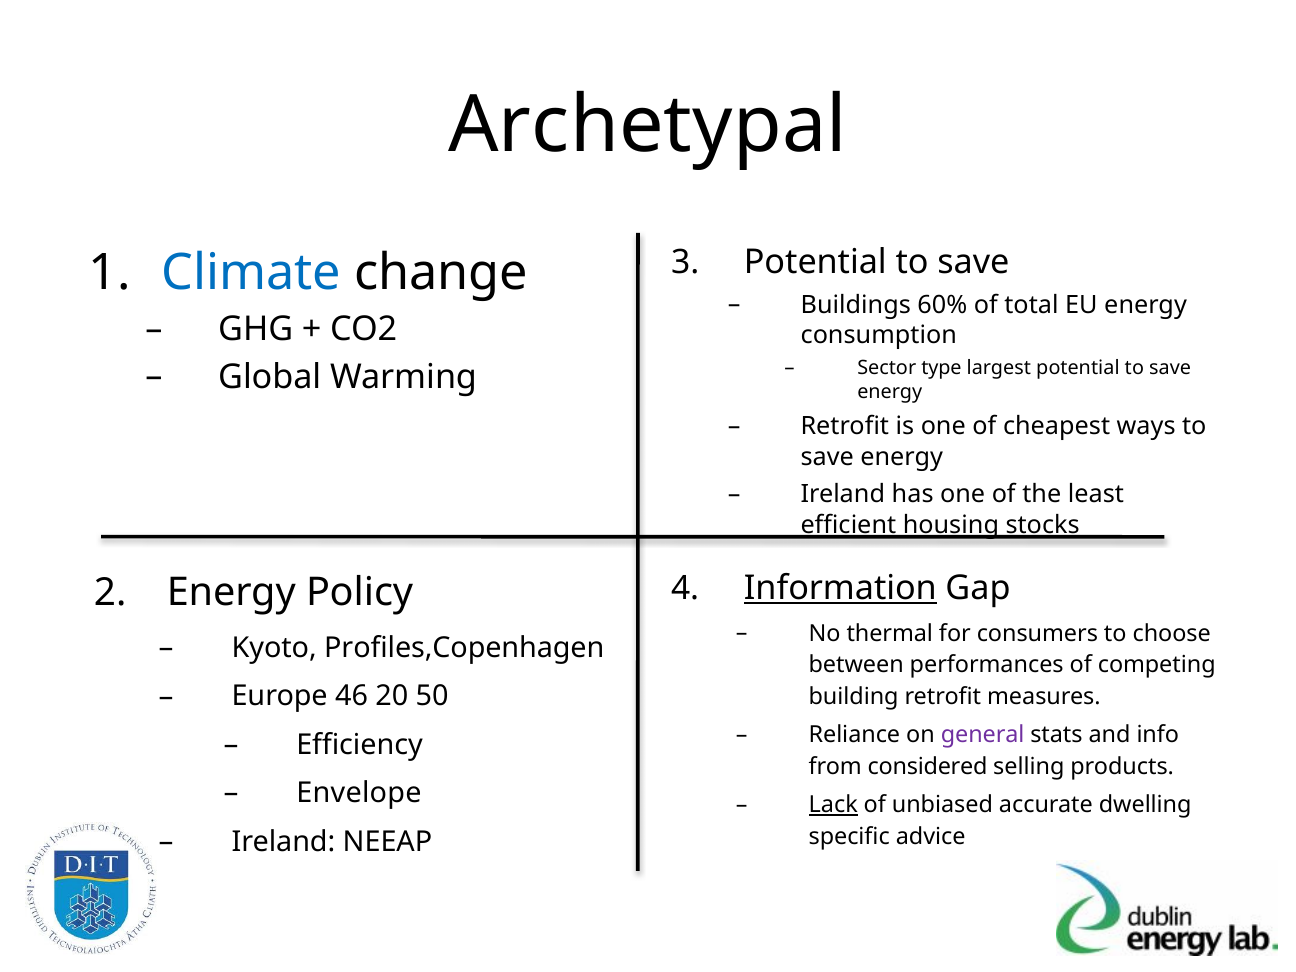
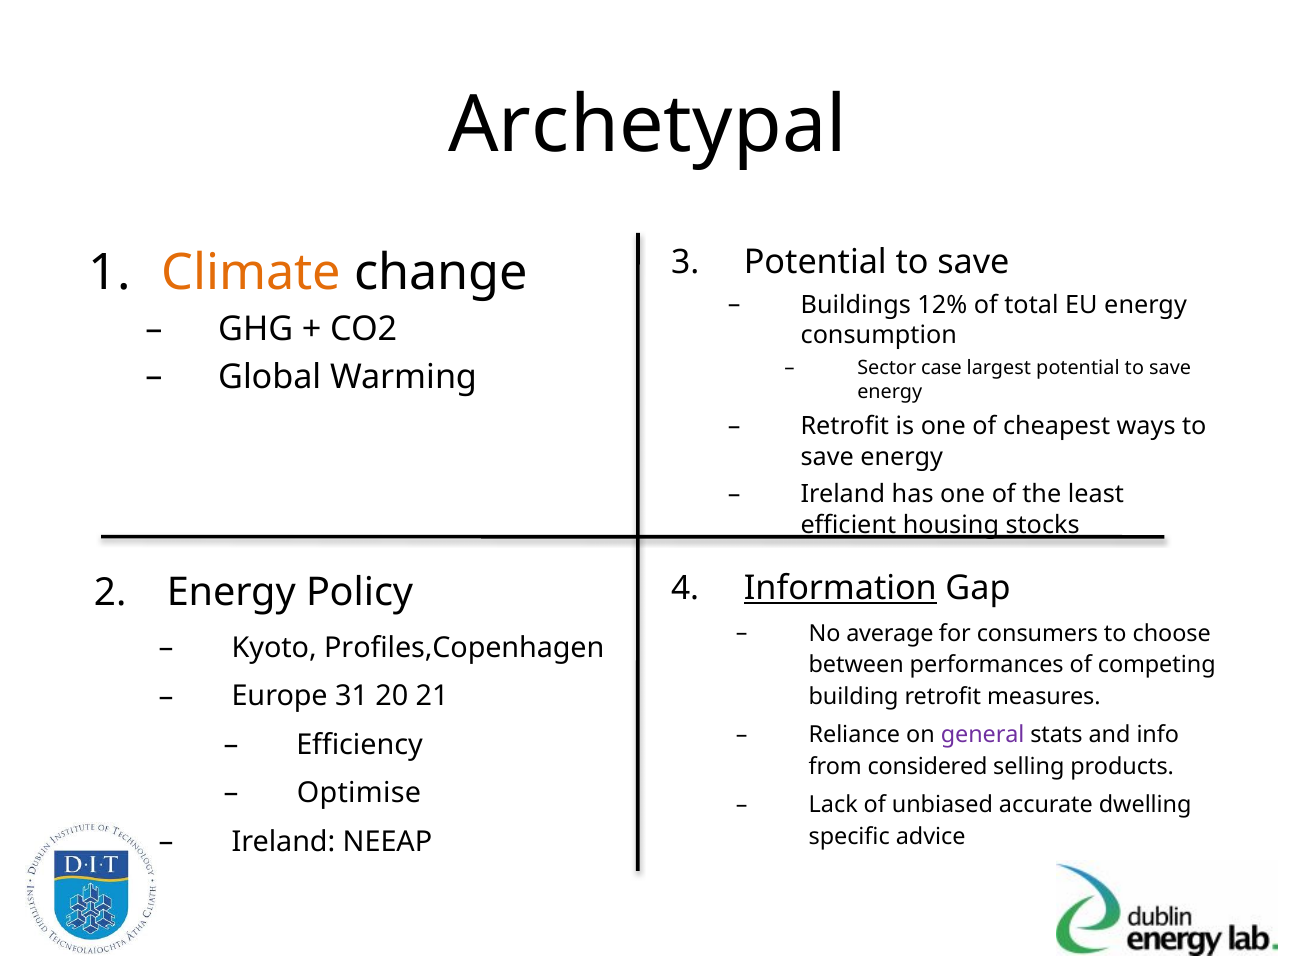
Climate colour: blue -> orange
60%: 60% -> 12%
type: type -> case
thermal: thermal -> average
46: 46 -> 31
50: 50 -> 21
Envelope: Envelope -> Optimise
Lack underline: present -> none
